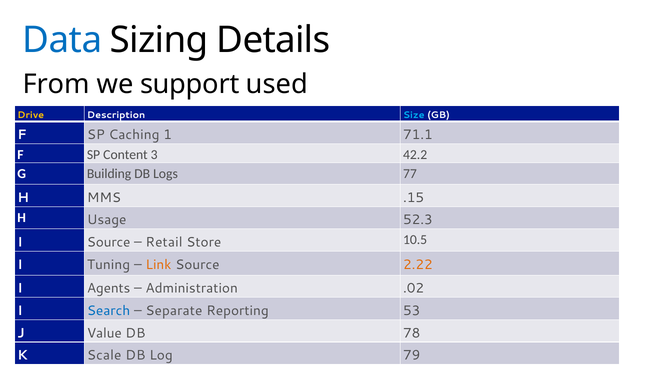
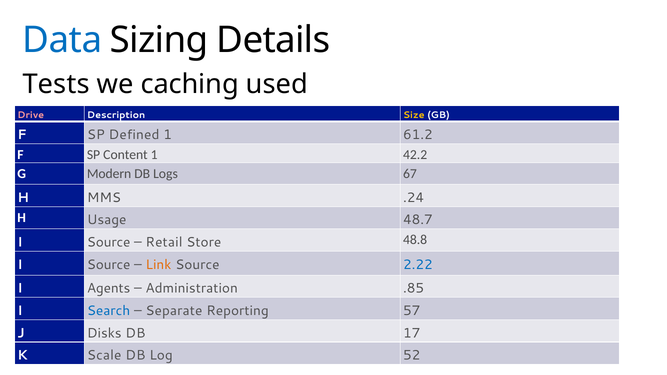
From: From -> Tests
support: support -> caching
Drive colour: yellow -> pink
Size colour: light blue -> yellow
Caching: Caching -> Defined
71.1: 71.1 -> 61.2
Content 3: 3 -> 1
Building: Building -> Modern
77: 77 -> 67
.15: .15 -> .24
52.3: 52.3 -> 48.7
10.5: 10.5 -> 48.8
Tuning at (109, 265): Tuning -> Source
2.22 colour: orange -> blue
.02: .02 -> .85
53: 53 -> 57
Value: Value -> Disks
78: 78 -> 17
79: 79 -> 52
